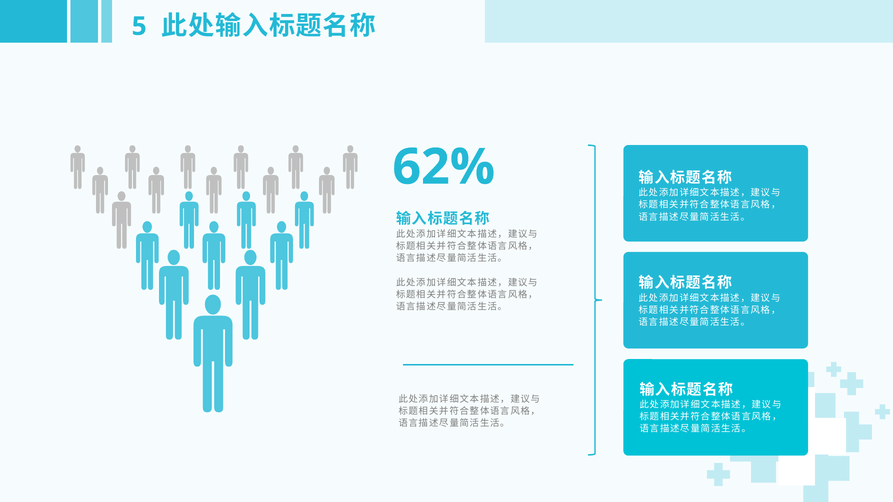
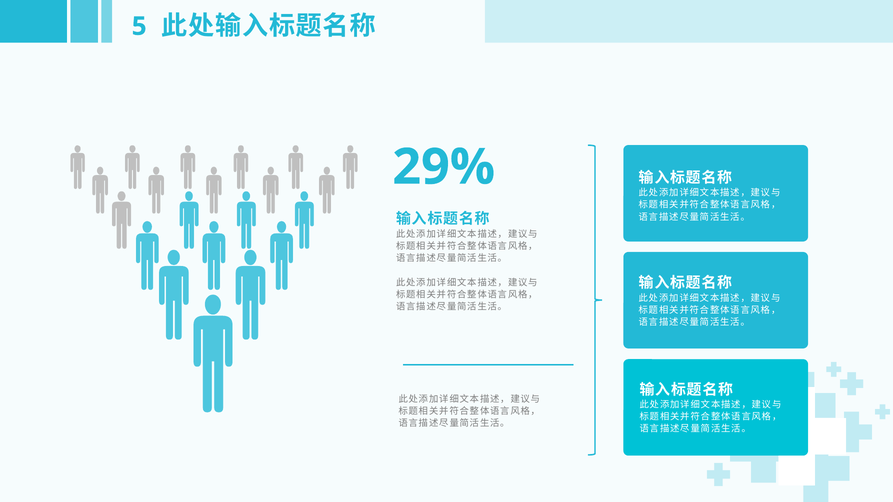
62%: 62% -> 29%
